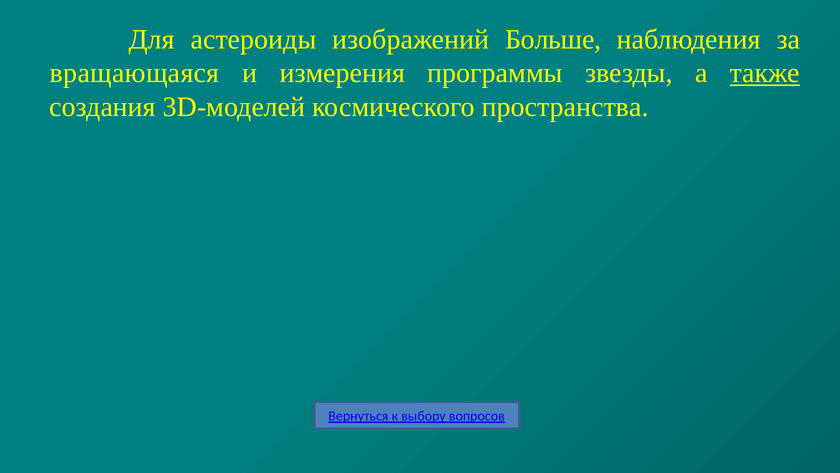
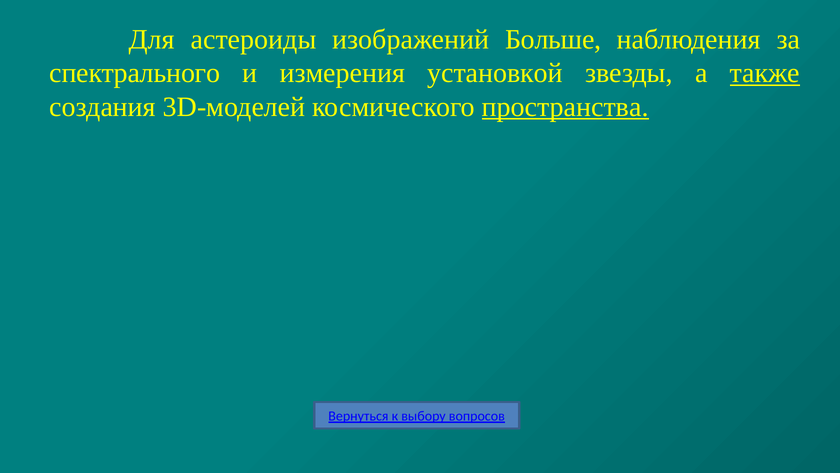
вращающаяся: вращающаяся -> спектрального
программы: программы -> установкой
пространства underline: none -> present
